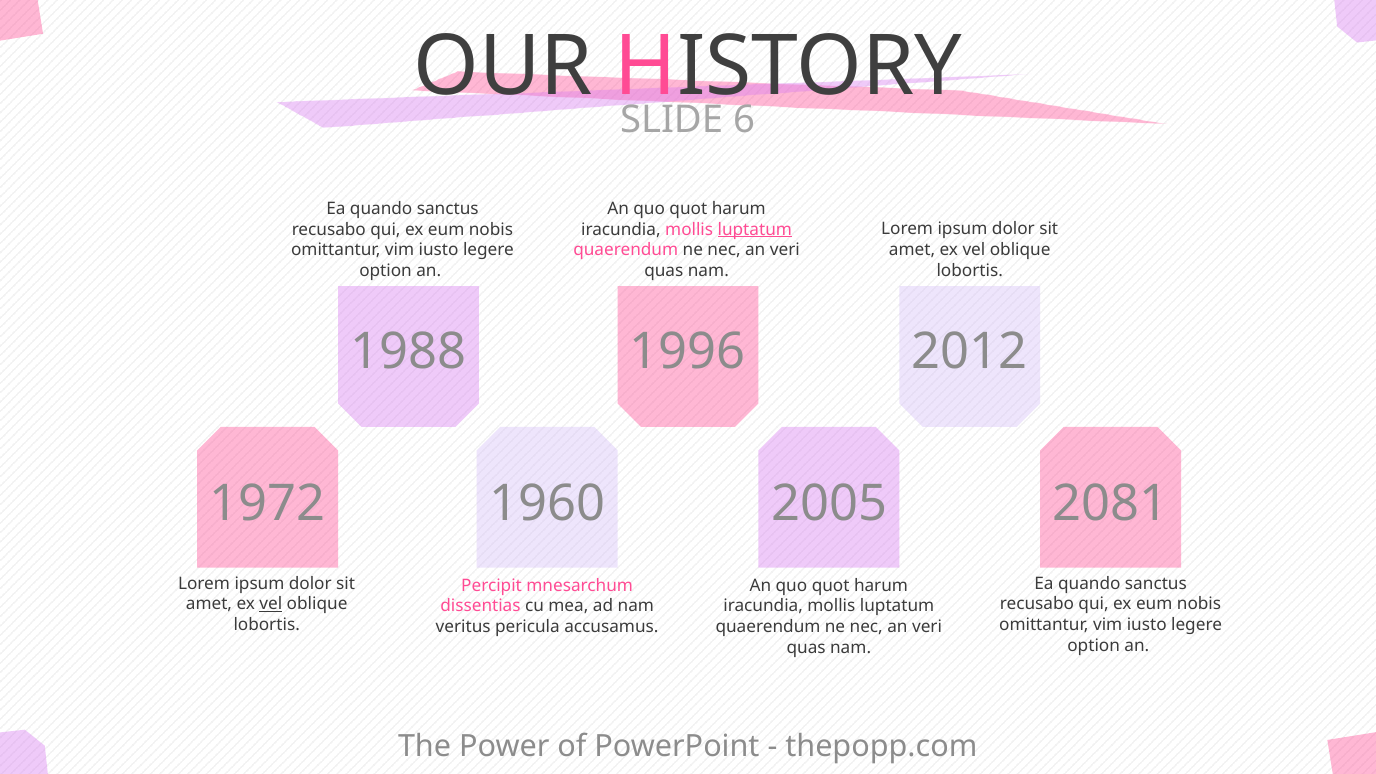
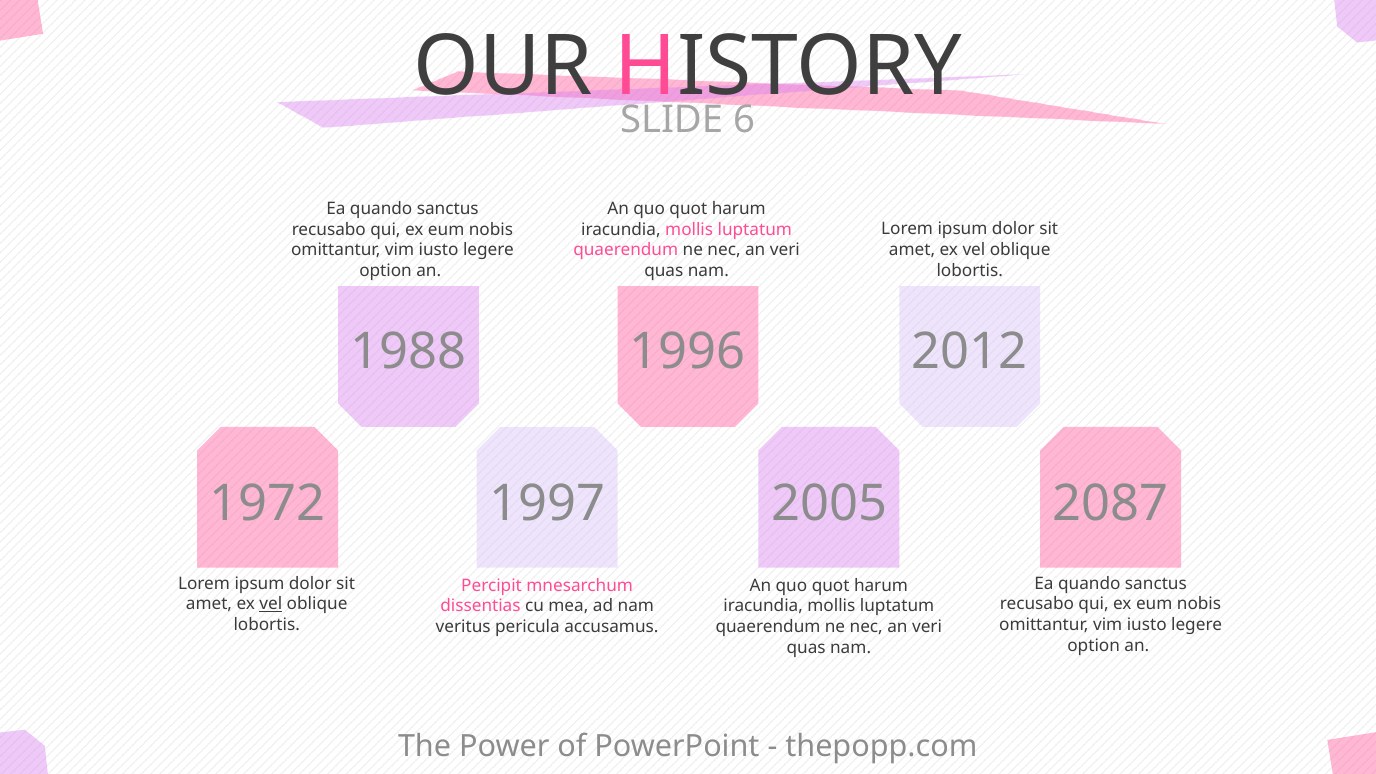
luptatum at (755, 230) underline: present -> none
1960: 1960 -> 1997
2081: 2081 -> 2087
